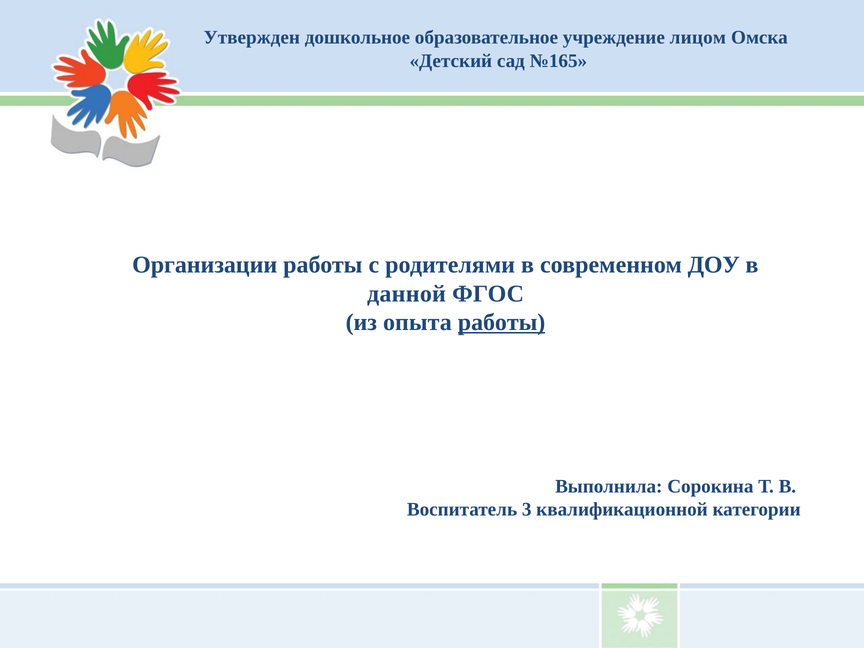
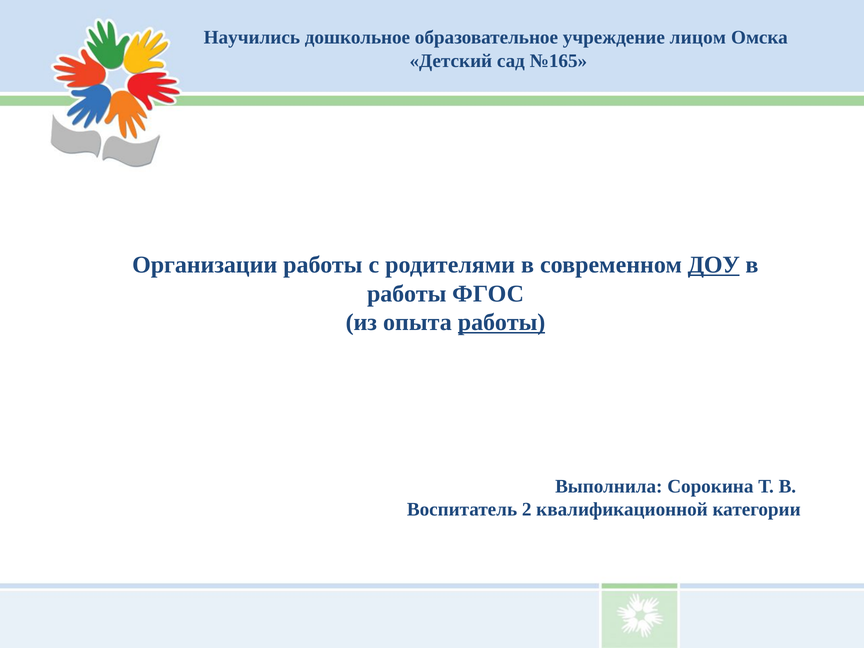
Утвержден: Утвержден -> Научились
ДОУ underline: none -> present
данной at (407, 294): данной -> работы
3: 3 -> 2
